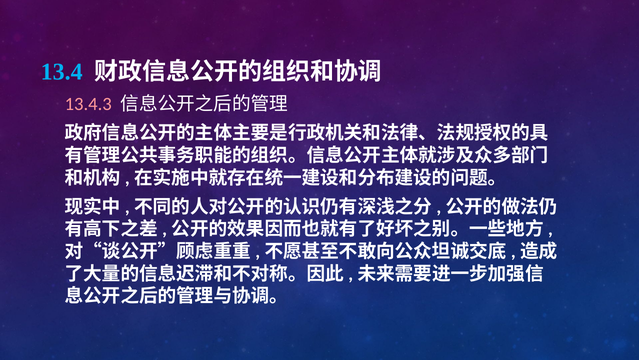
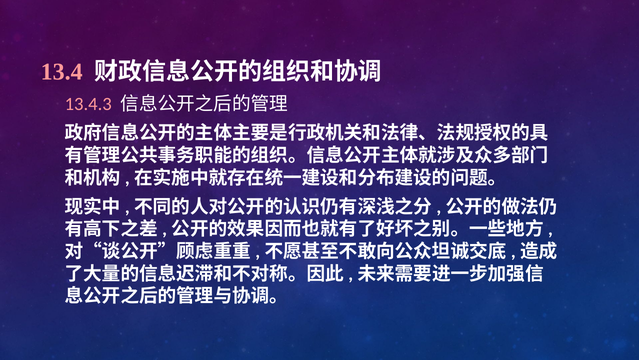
13.4 colour: light blue -> pink
